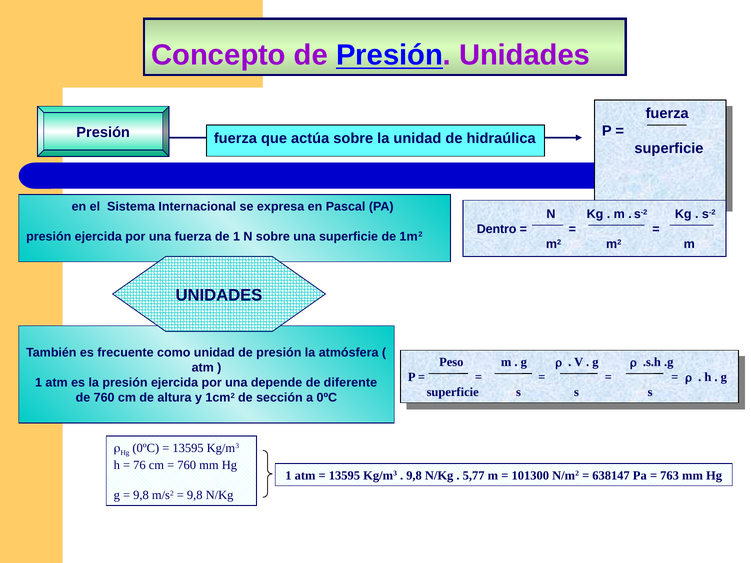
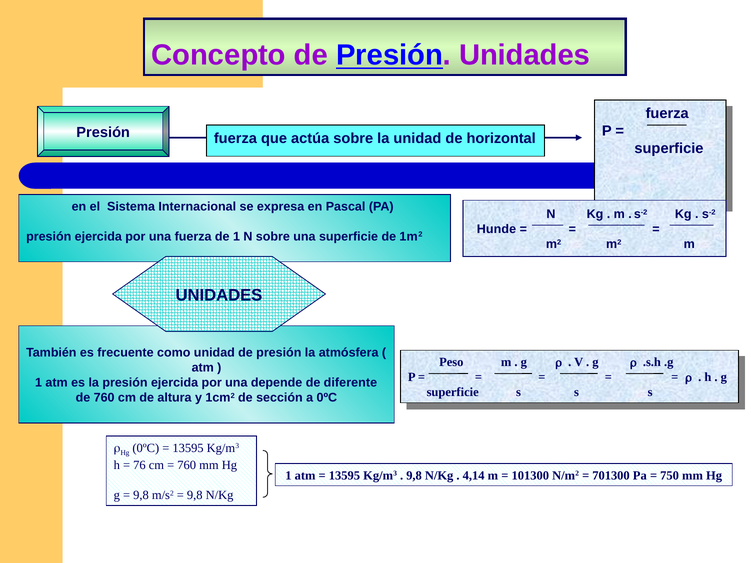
hidraúlica: hidraúlica -> horizontal
Dentro: Dentro -> Hunde
5,77: 5,77 -> 4,14
638147: 638147 -> 701300
763: 763 -> 750
